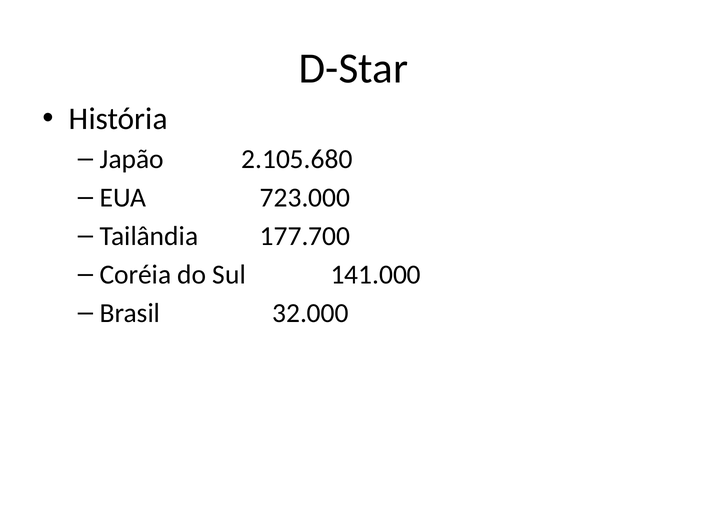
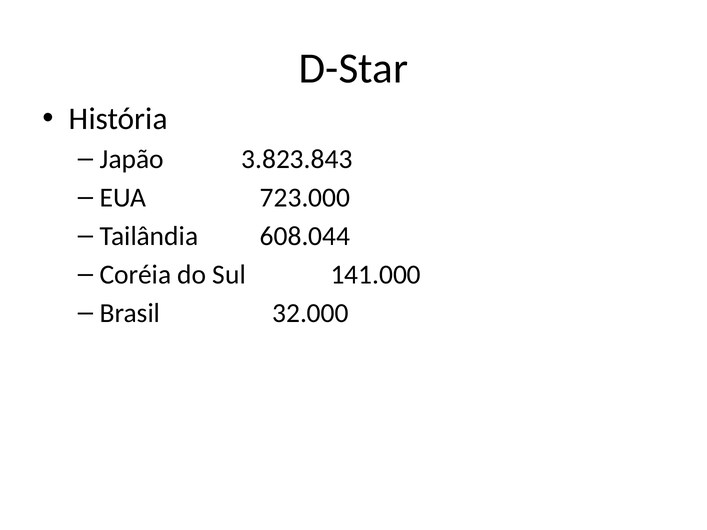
2.105.680: 2.105.680 -> 3.823.843
177.700: 177.700 -> 608.044
